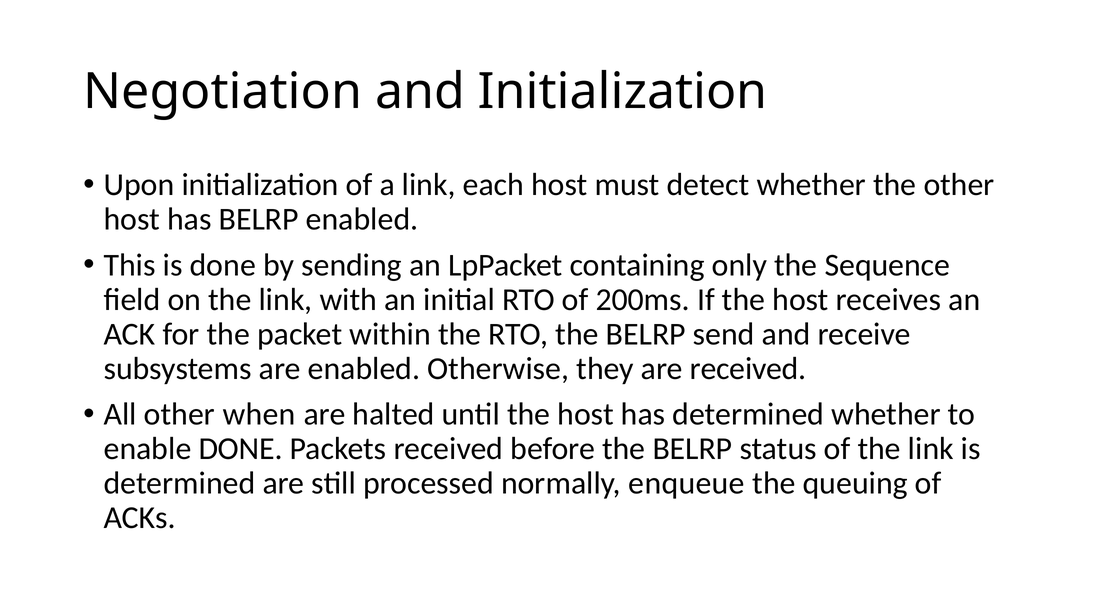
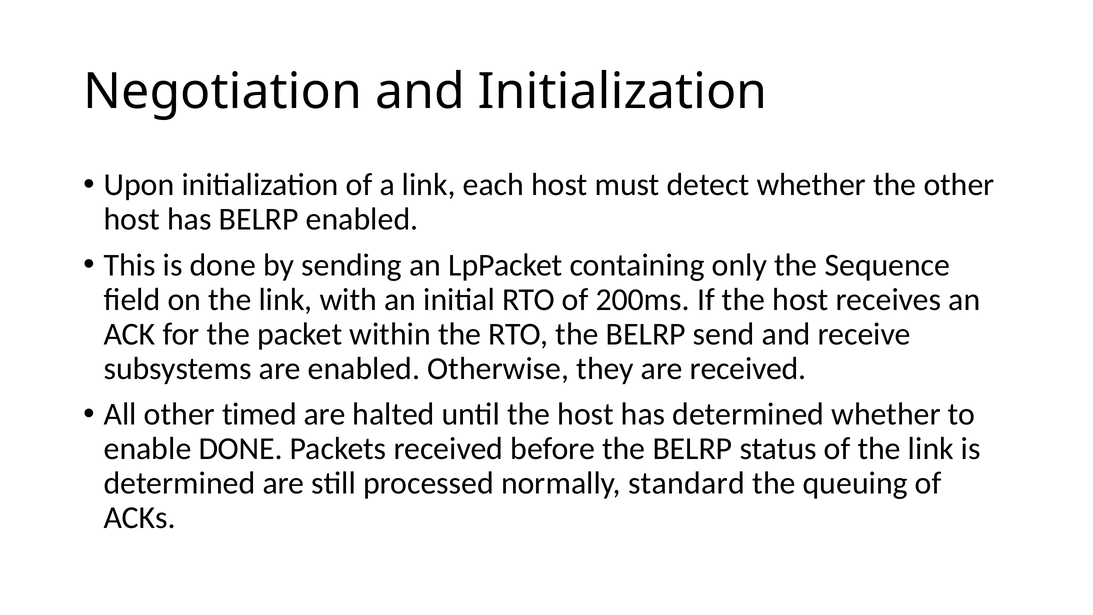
when: when -> timed
enqueue: enqueue -> standard
